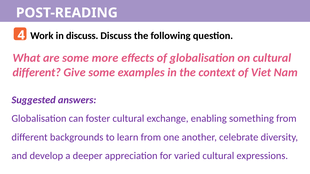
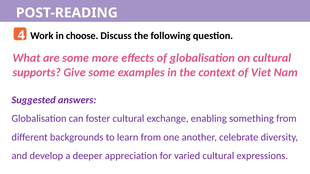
in discuss: discuss -> choose
different at (37, 73): different -> supports
